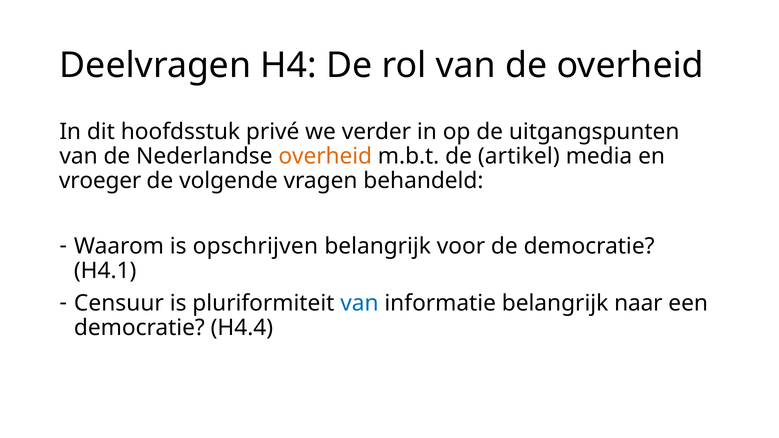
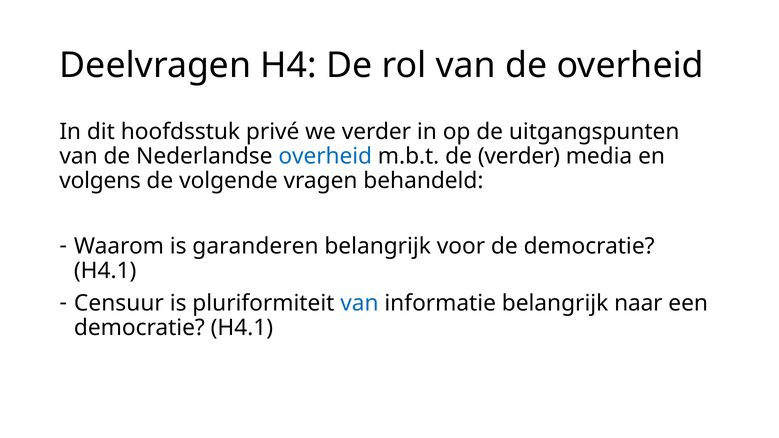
overheid at (325, 156) colour: orange -> blue
de artikel: artikel -> verder
vroeger: vroeger -> volgens
opschrijven: opschrijven -> garanderen
H4.4 at (242, 328): H4.4 -> H4.1
